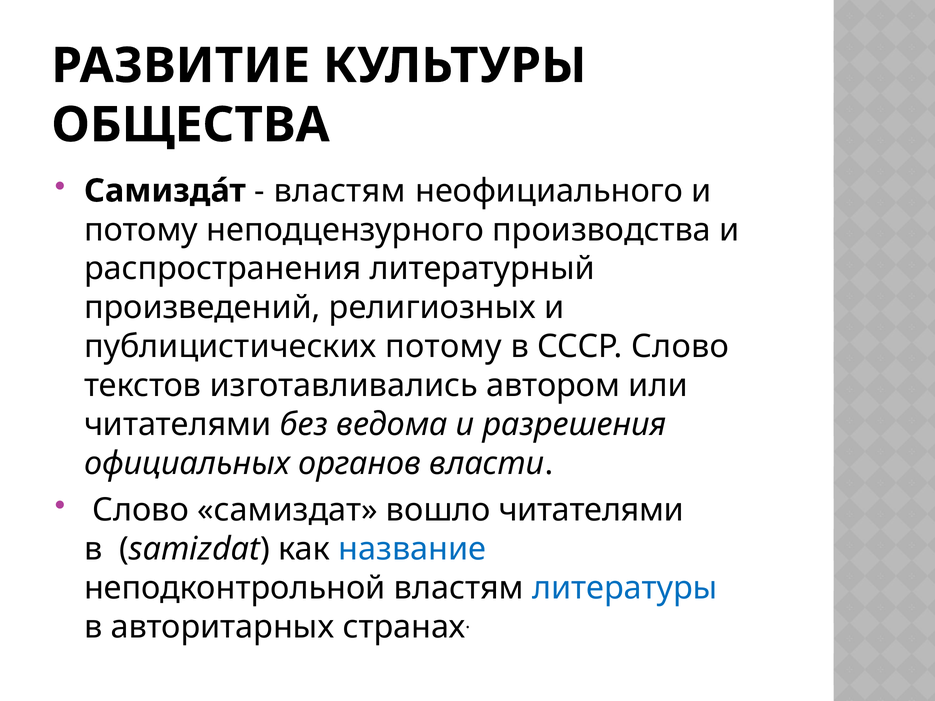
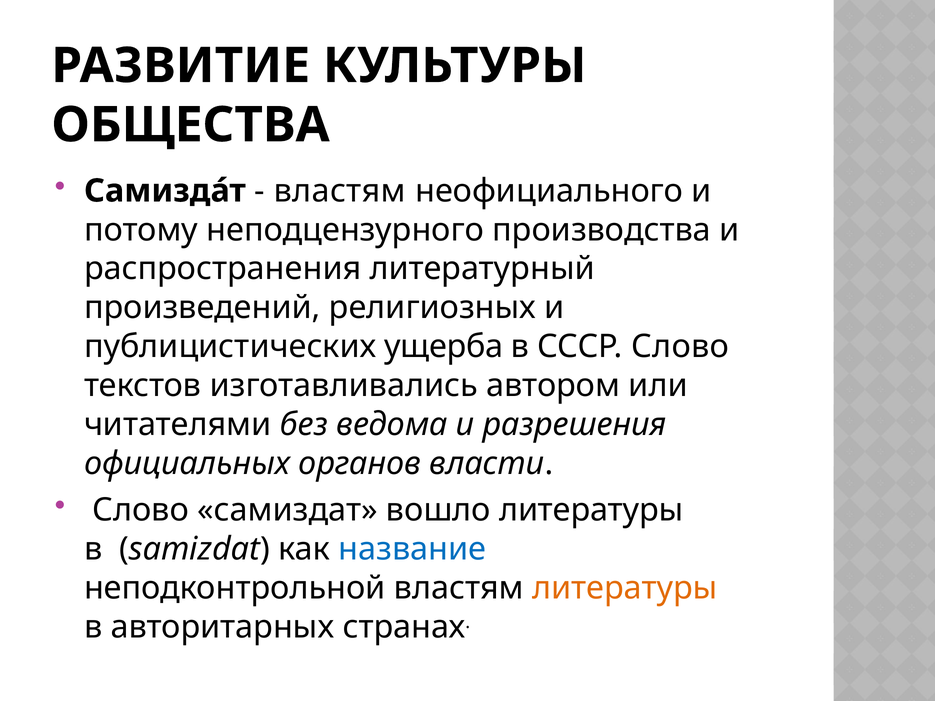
публицистических потому: потому -> ущерба
вошло читателями: читателями -> литературы
литературы at (625, 588) colour: blue -> orange
